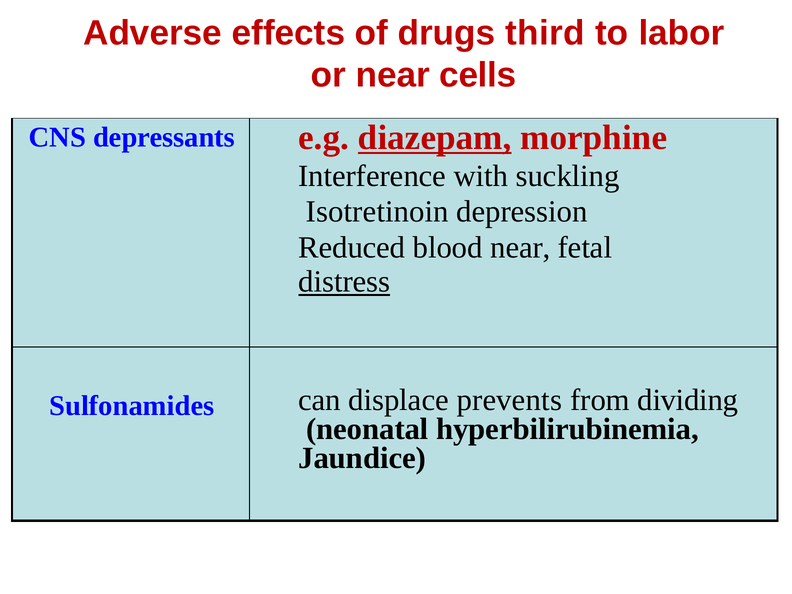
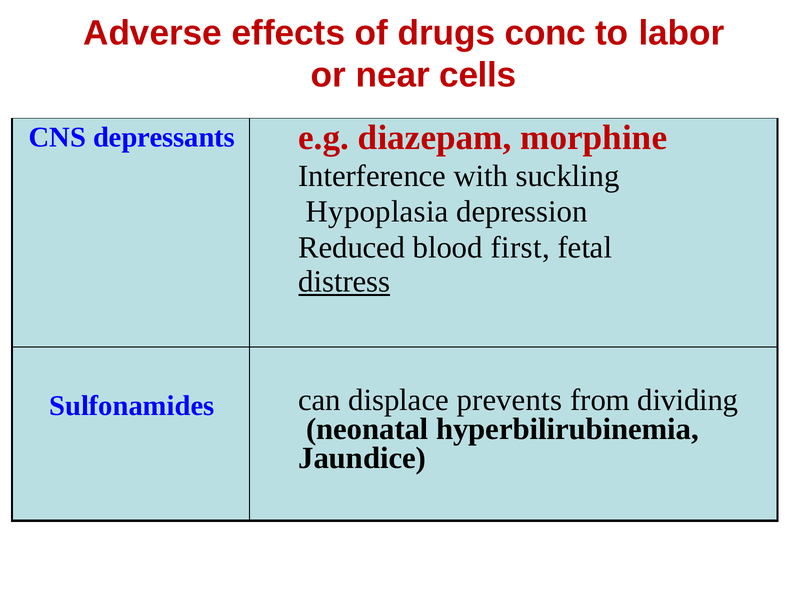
third: third -> conc
diazepam underline: present -> none
Isotretinoin: Isotretinoin -> Hypoplasia
blood near: near -> first
